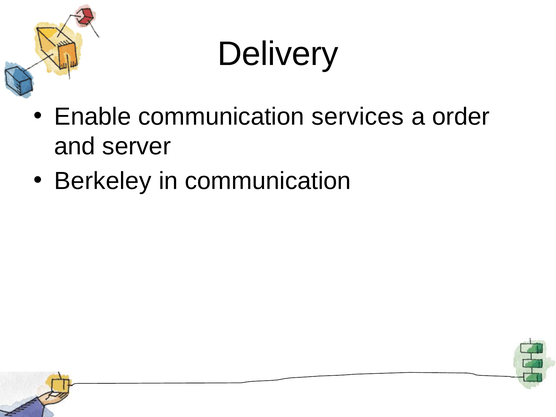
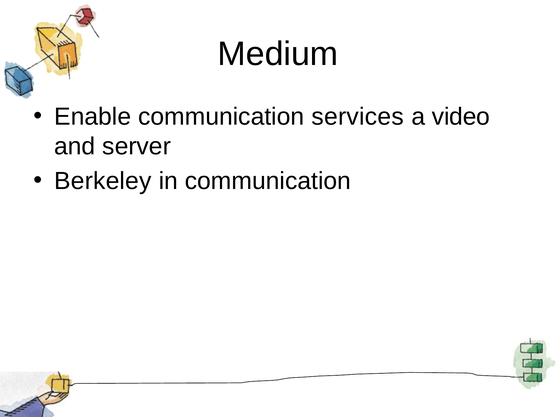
Delivery: Delivery -> Medium
order: order -> video
